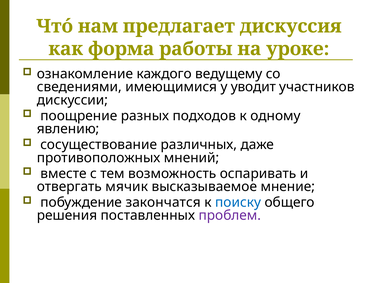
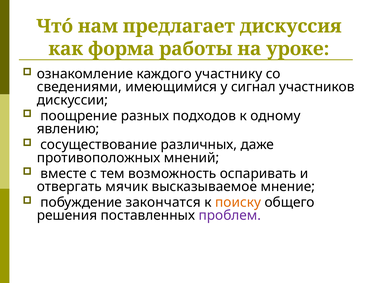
ведущему: ведущему -> участнику
уводит: уводит -> сигнал
поиску colour: blue -> orange
